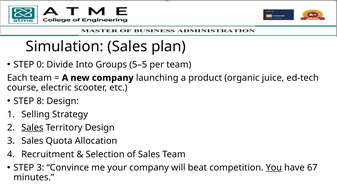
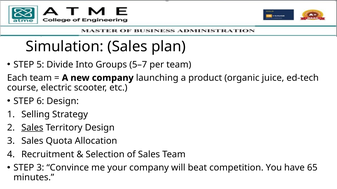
0: 0 -> 5
5–5: 5–5 -> 5–7
8: 8 -> 6
You underline: present -> none
67: 67 -> 65
